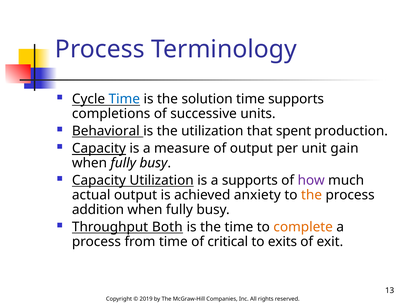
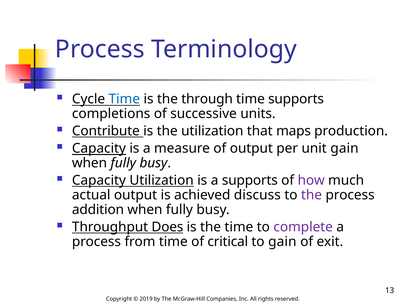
solution: solution -> through
Behavioral: Behavioral -> Contribute
spent: spent -> maps
anxiety: anxiety -> discuss
the at (312, 195) colour: orange -> purple
Both: Both -> Does
complete colour: orange -> purple
to exits: exits -> gain
